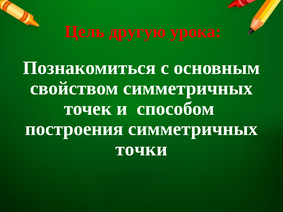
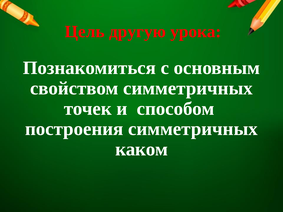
точки: точки -> каком
